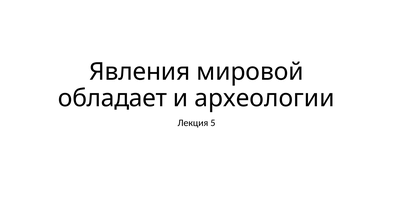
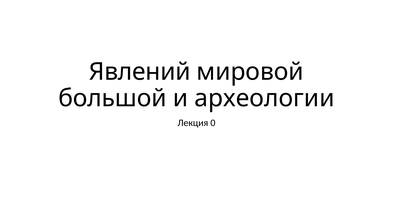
Явления: Явления -> Явлений
обладает: обладает -> большой
5: 5 -> 0
